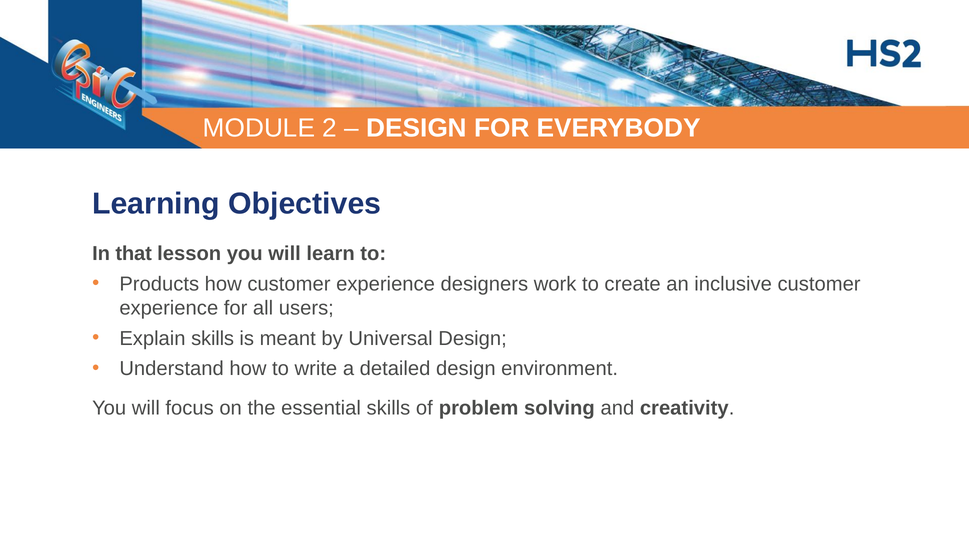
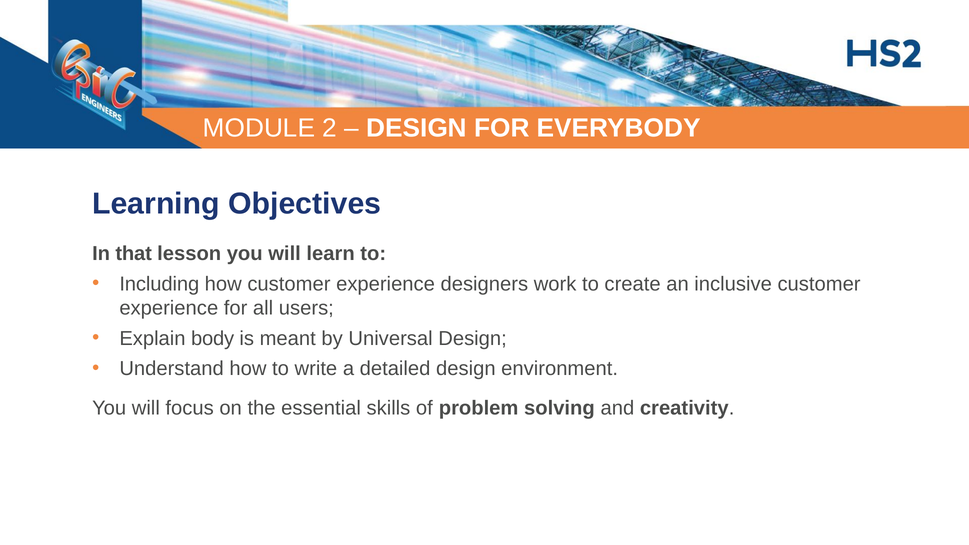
Products: Products -> Including
Explain skills: skills -> body
